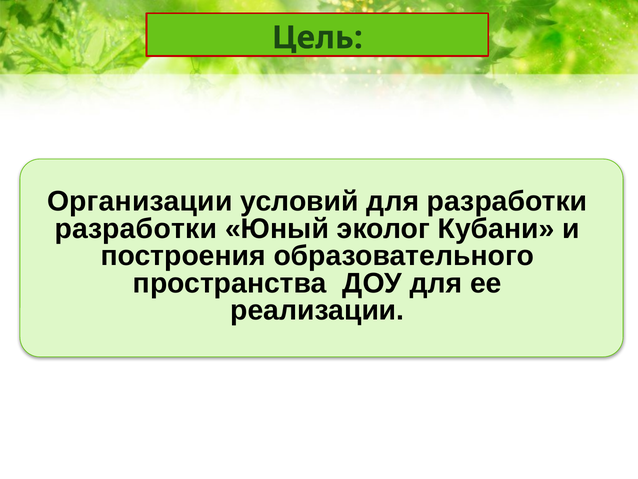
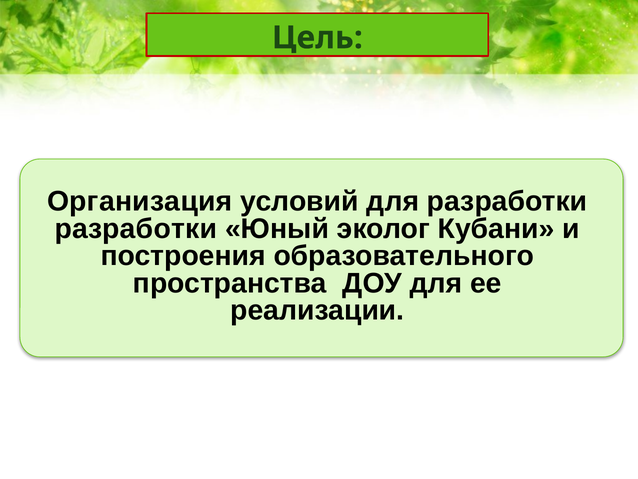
Организации: Организации -> Организация
